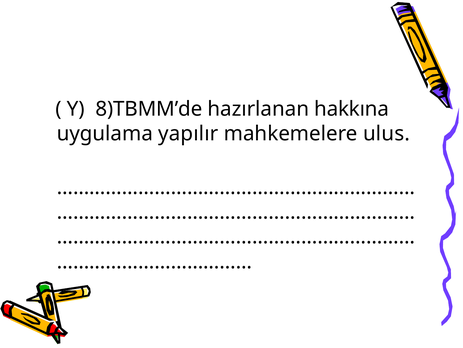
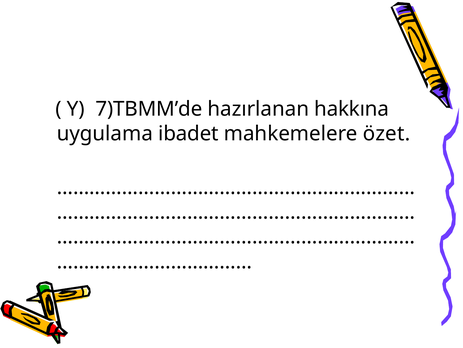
8)TBMM’de: 8)TBMM’de -> 7)TBMM’de
yapılır: yapılır -> ibadet
ulus: ulus -> özet
